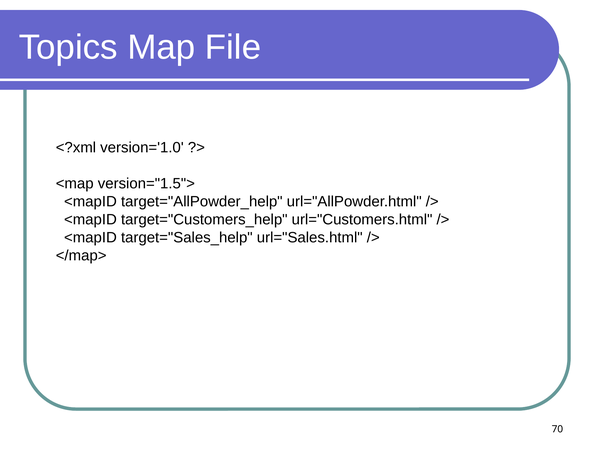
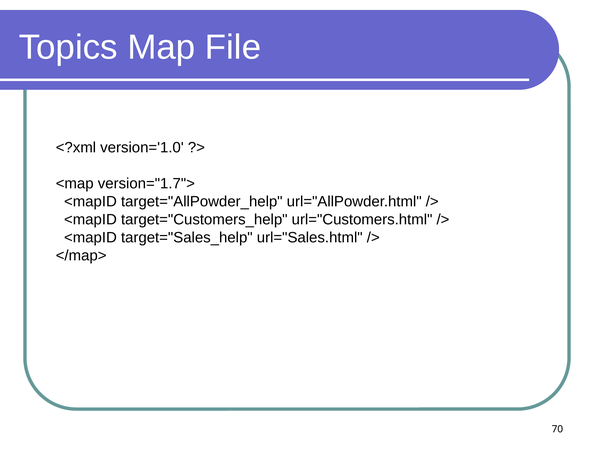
version="1.5">: version="1.5"> -> version="1.7">
